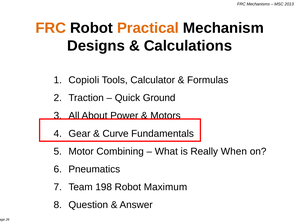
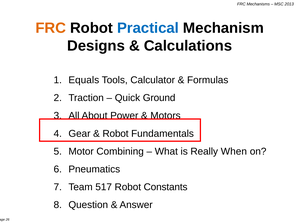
Practical colour: orange -> blue
Copioli: Copioli -> Equals
Curve at (116, 133): Curve -> Robot
198: 198 -> 517
Maximum: Maximum -> Constants
